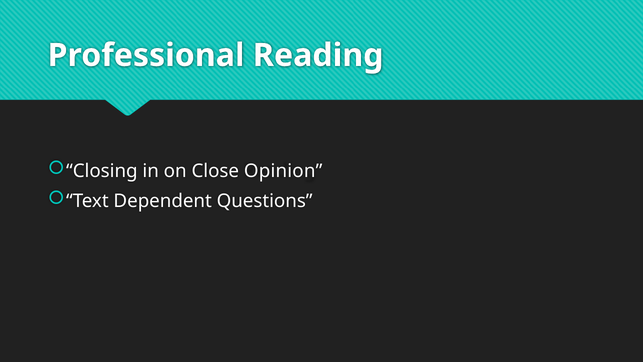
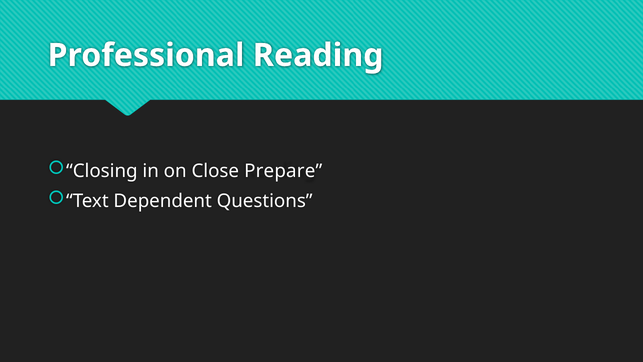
Opinion: Opinion -> Prepare
